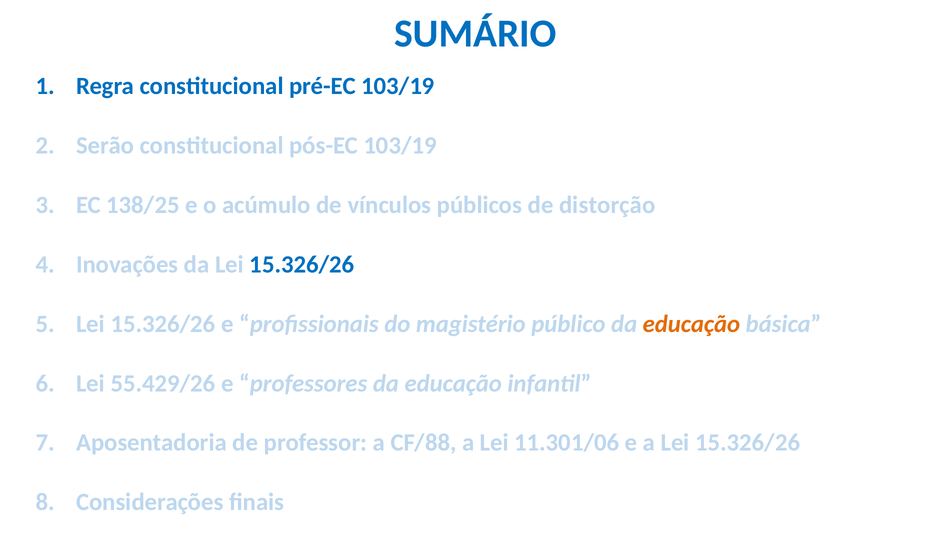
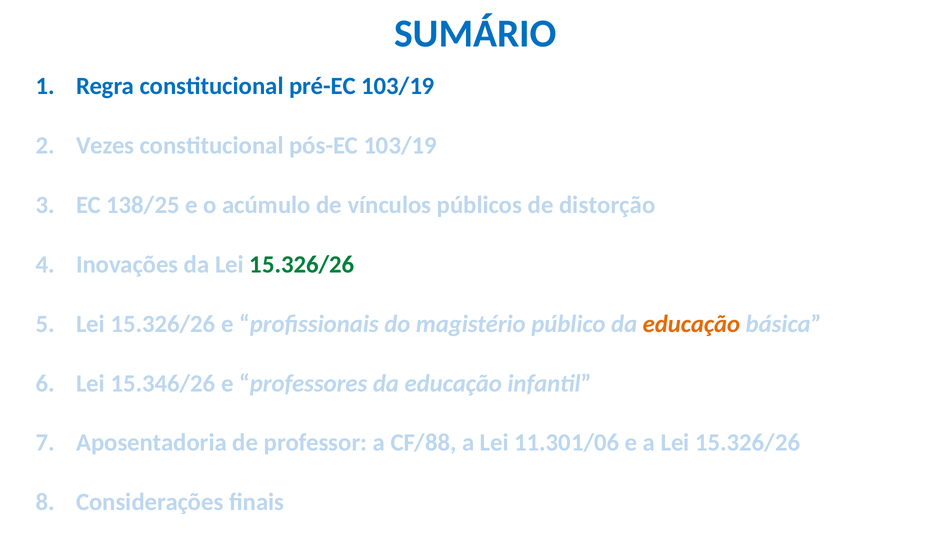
Serão: Serão -> Vezes
15.326/26 at (302, 264) colour: blue -> green
55.429/26: 55.429/26 -> 15.346/26
